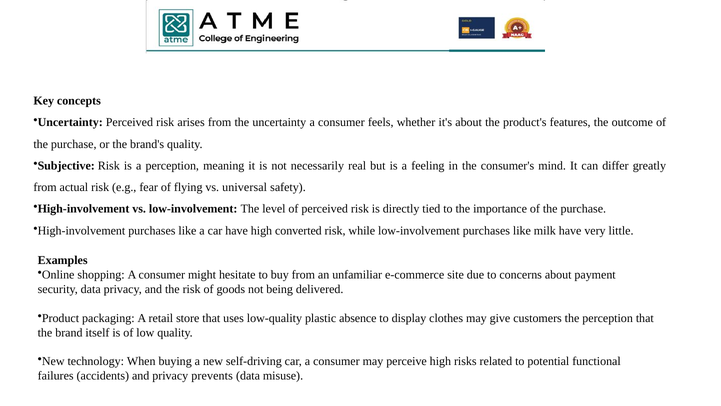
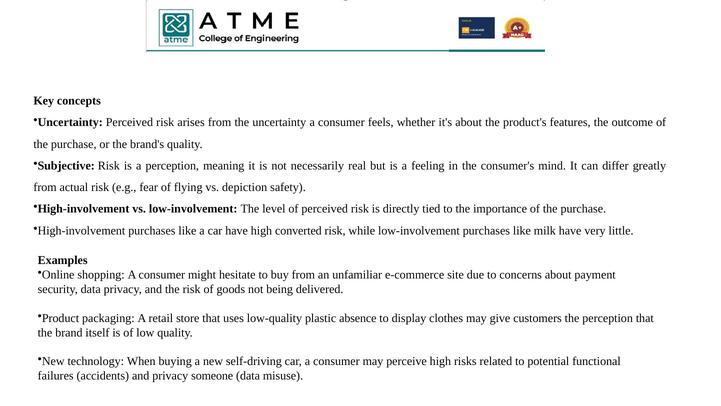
universal: universal -> depiction
prevents: prevents -> someone
